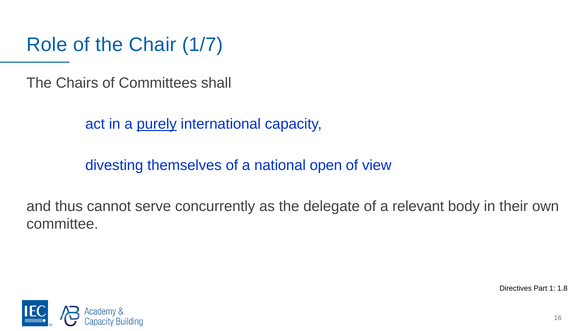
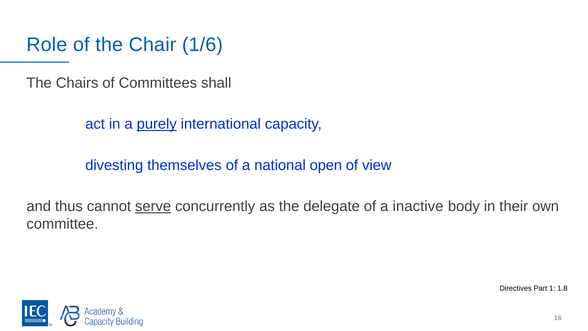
1/7: 1/7 -> 1/6
serve underline: none -> present
relevant: relevant -> inactive
